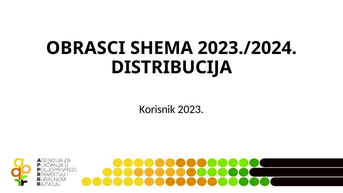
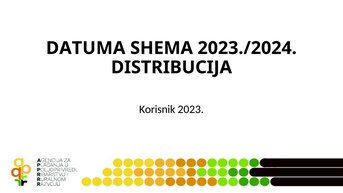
OBRASCI: OBRASCI -> DATUMA
